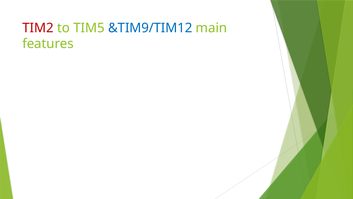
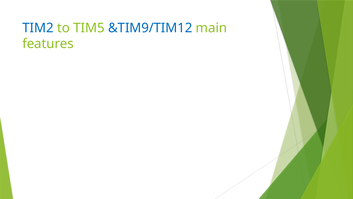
TIM2 colour: red -> blue
